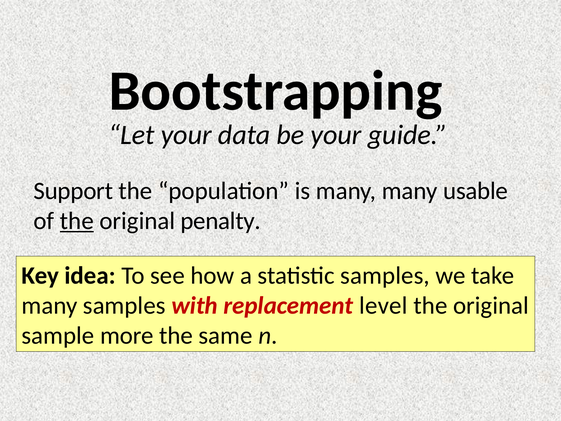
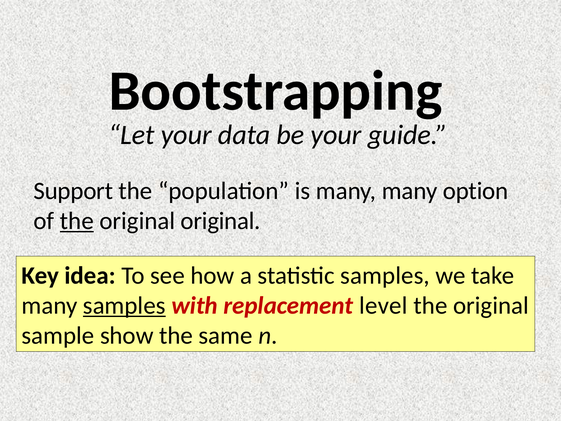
usable: usable -> option
original penalty: penalty -> original
samples at (124, 305) underline: none -> present
more: more -> show
